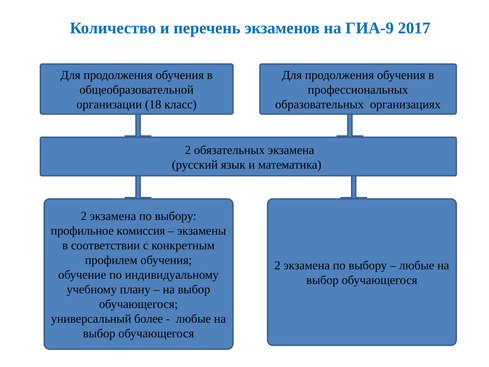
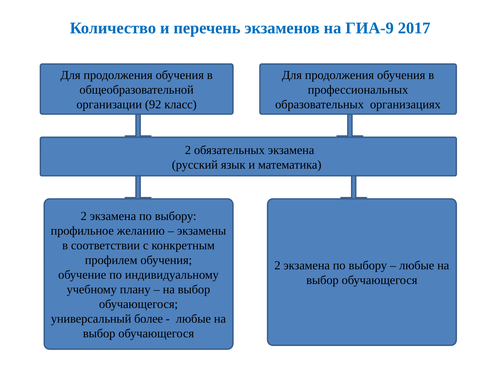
18: 18 -> 92
комиссия: комиссия -> желанию
